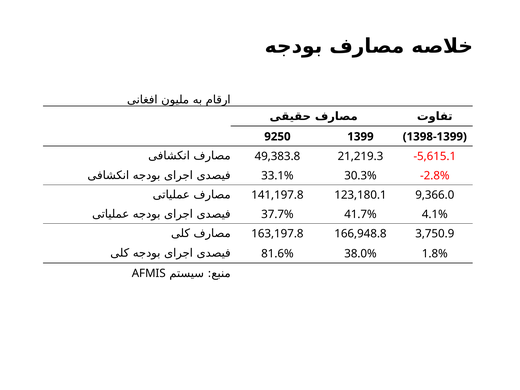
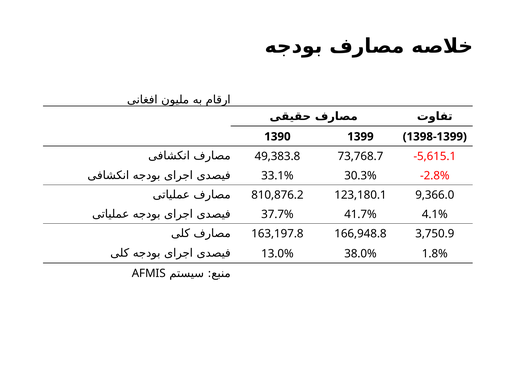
9250: 9250 -> 1390
21,219.3: 21,219.3 -> 73,768.7
141,197.8: 141,197.8 -> 810,876.2
81.6%: 81.6% -> 13.0%
